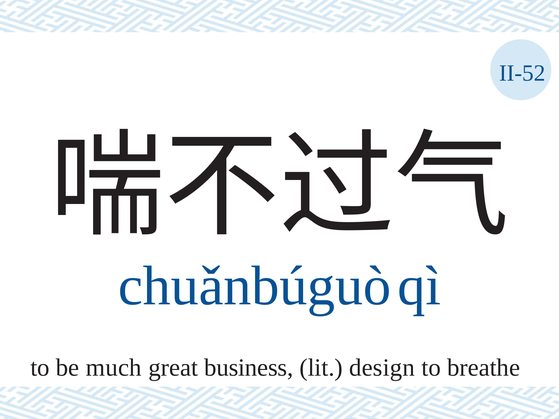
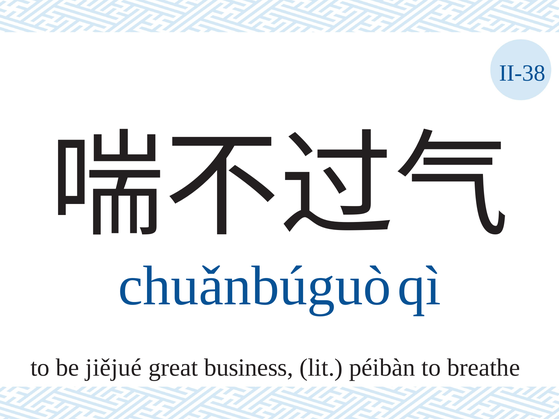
II-52: II-52 -> II-38
much: much -> jiějué
design: design -> péibàn
